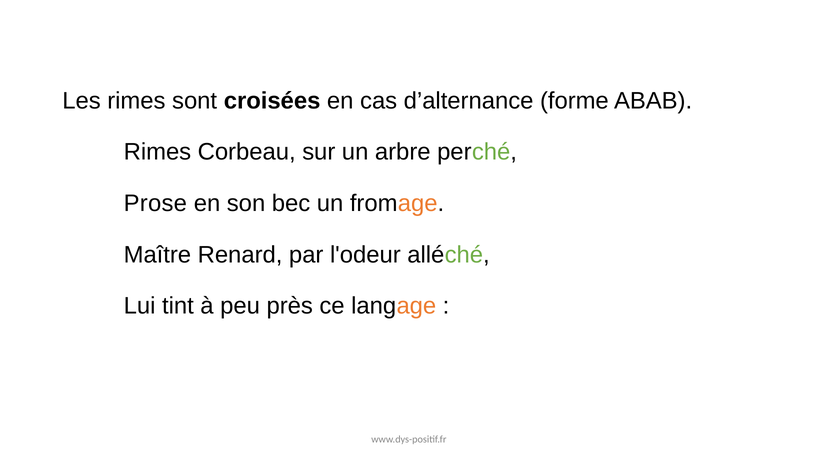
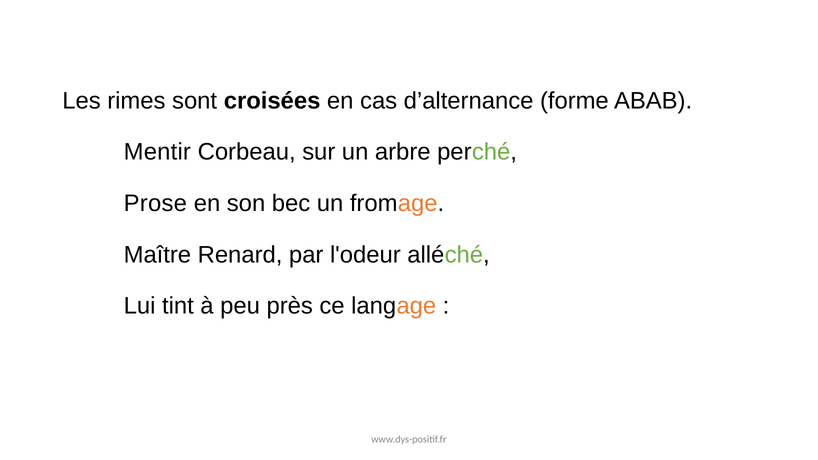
Rimes at (157, 152): Rimes -> Mentir
